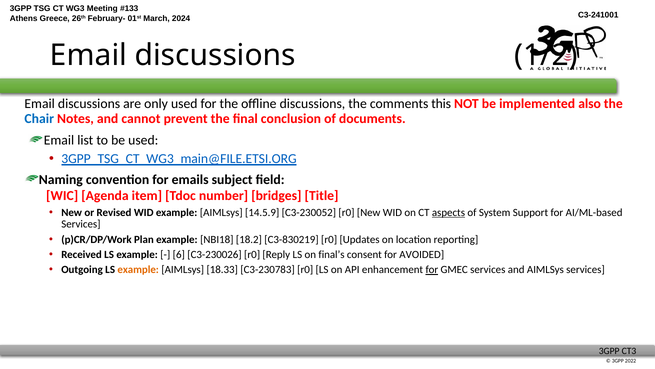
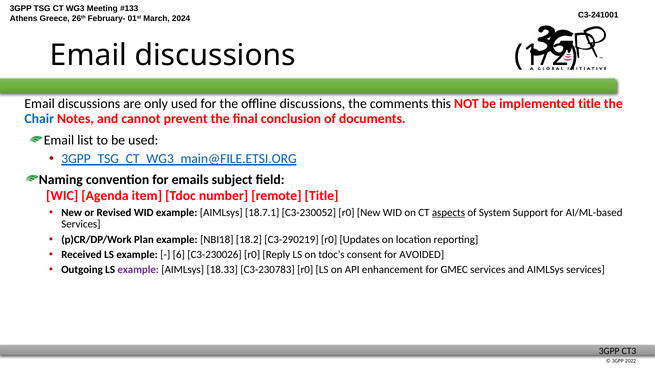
implemented also: also -> title
bridges: bridges -> remote
14.5.9: 14.5.9 -> 18.7.1
C3-830219: C3-830219 -> C3-290219
final’s: final’s -> tdoc’s
example at (138, 269) colour: orange -> purple
for at (432, 269) underline: present -> none
